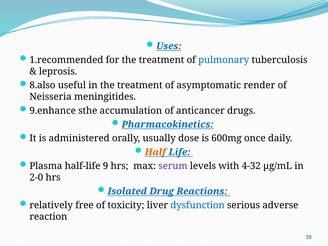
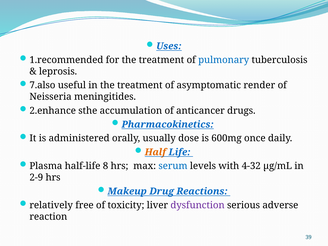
8.also: 8.also -> 7.also
9.enhance: 9.enhance -> 2.enhance
9: 9 -> 8
serum colour: purple -> blue
2-0: 2-0 -> 2-9
Isolated: Isolated -> Makeup
dysfunction colour: blue -> purple
